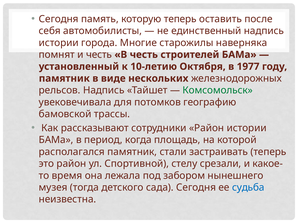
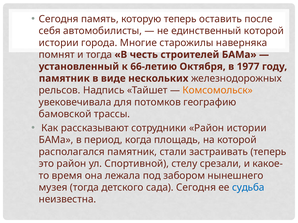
единственный надпись: надпись -> которой
и честь: честь -> тогда
10-летию: 10-летию -> 66-летию
Комсомольск colour: green -> orange
